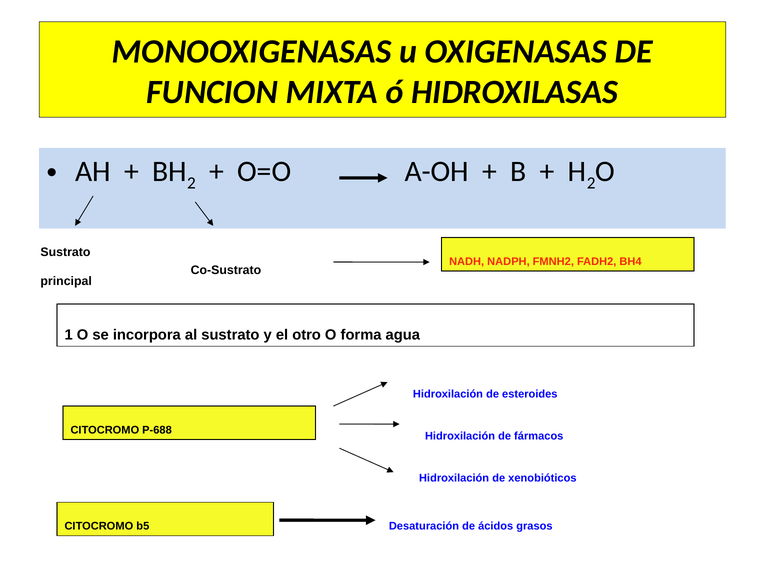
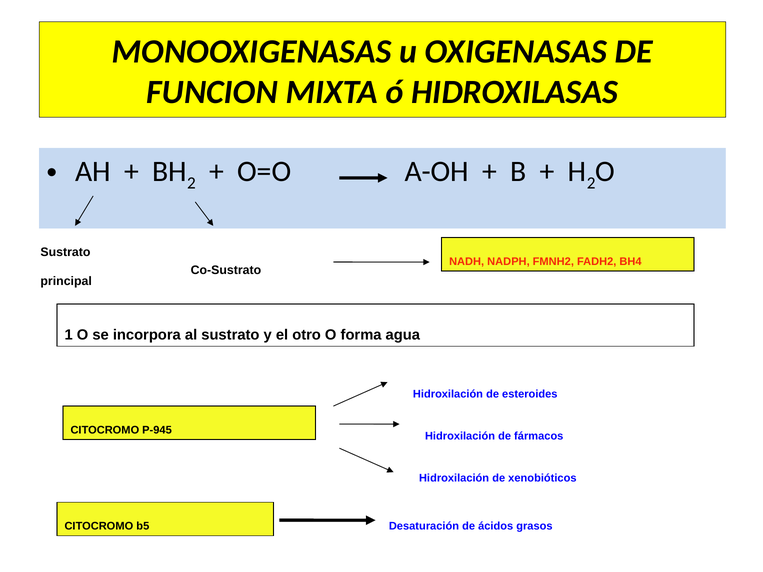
P-688: P-688 -> P-945
